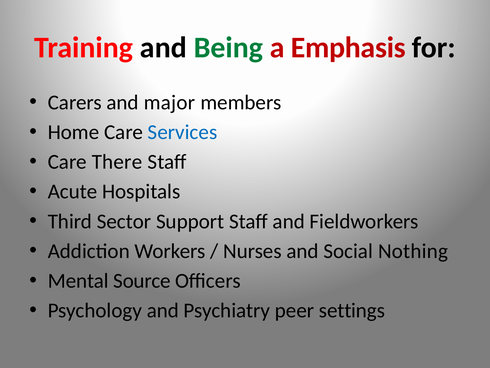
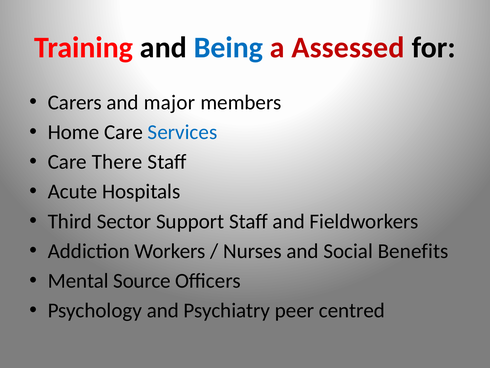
Being colour: green -> blue
Emphasis: Emphasis -> Assessed
Nothing: Nothing -> Benefits
settings: settings -> centred
